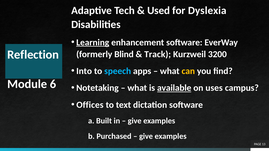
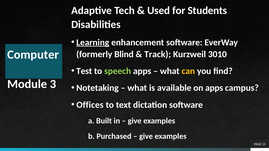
Dyslexia: Dyslexia -> Students
Reflection: Reflection -> Computer
3200: 3200 -> 3010
Into: Into -> Test
speech colour: light blue -> light green
6: 6 -> 3
available underline: present -> none
on uses: uses -> apps
